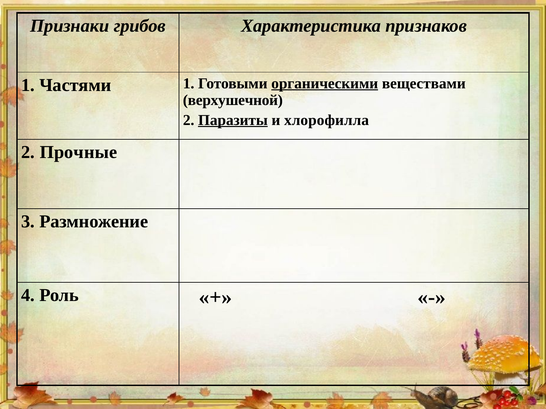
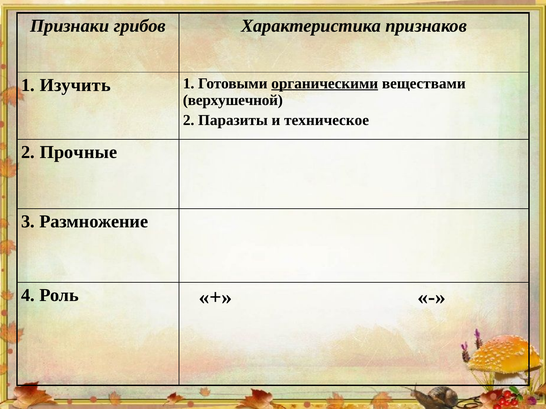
Частями: Частями -> Изучить
Паразиты underline: present -> none
хлорофилла: хлорофилла -> техническое
